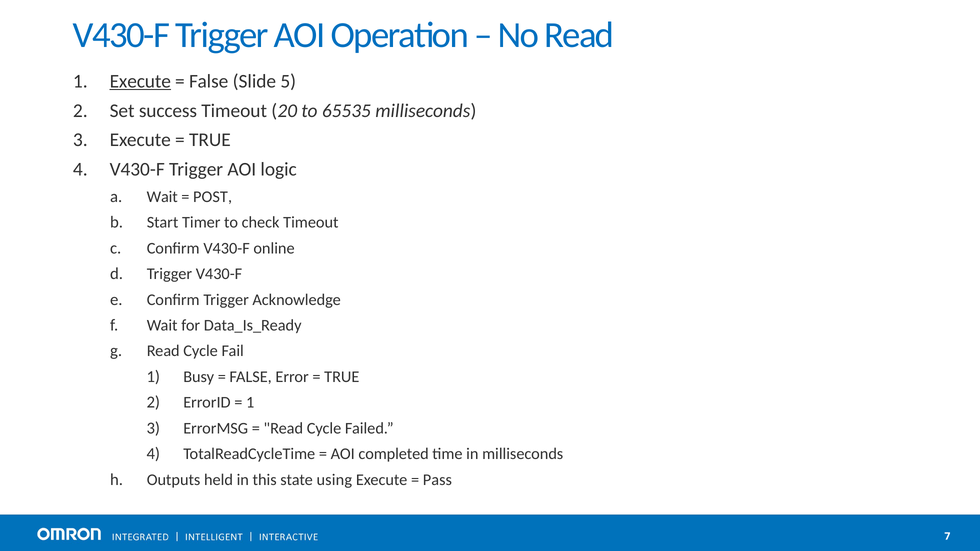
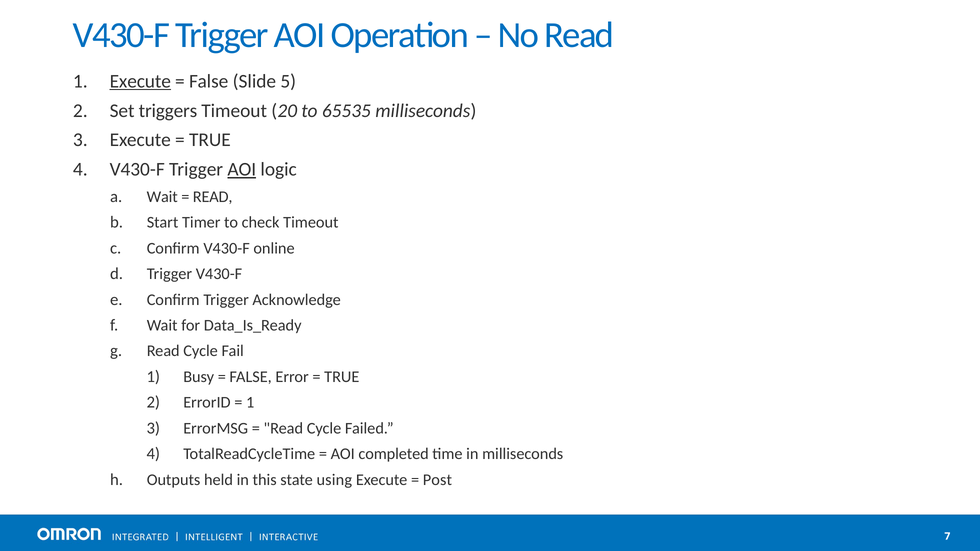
success: success -> triggers
AOI at (242, 170) underline: none -> present
POST at (213, 197): POST -> READ
Pass: Pass -> Post
